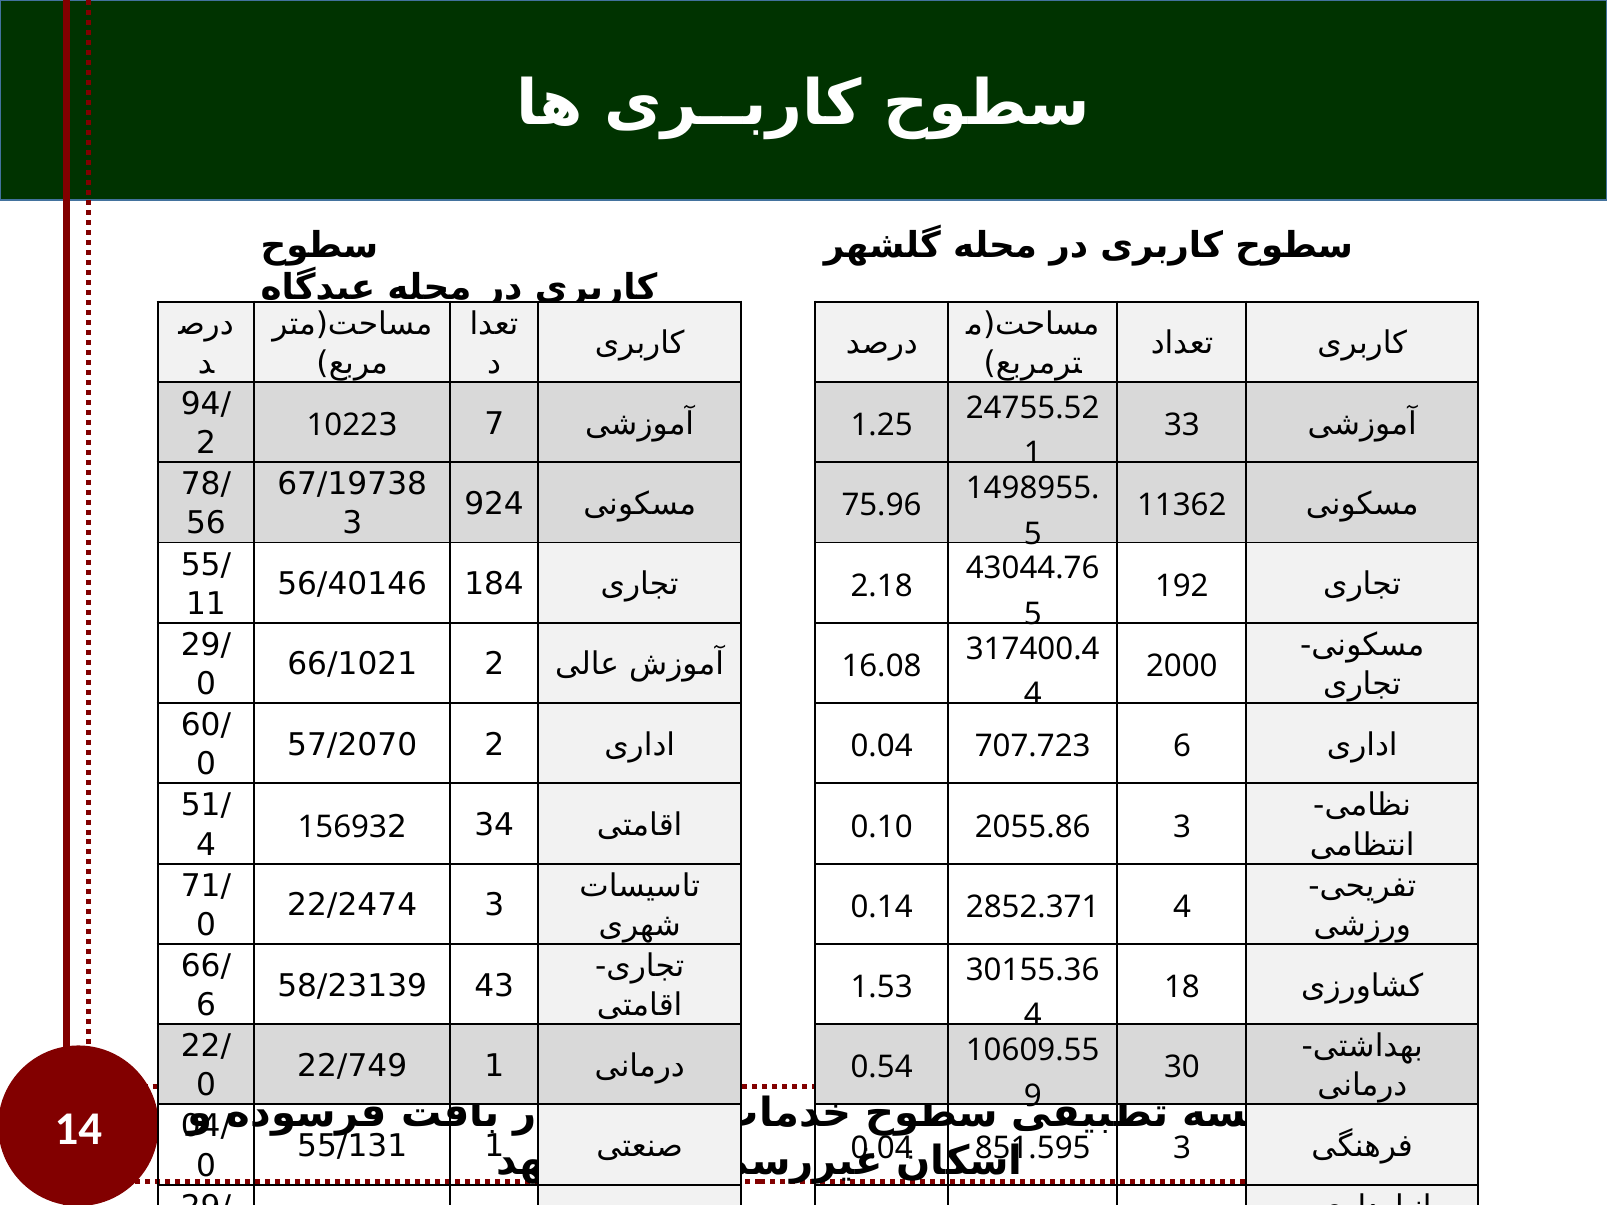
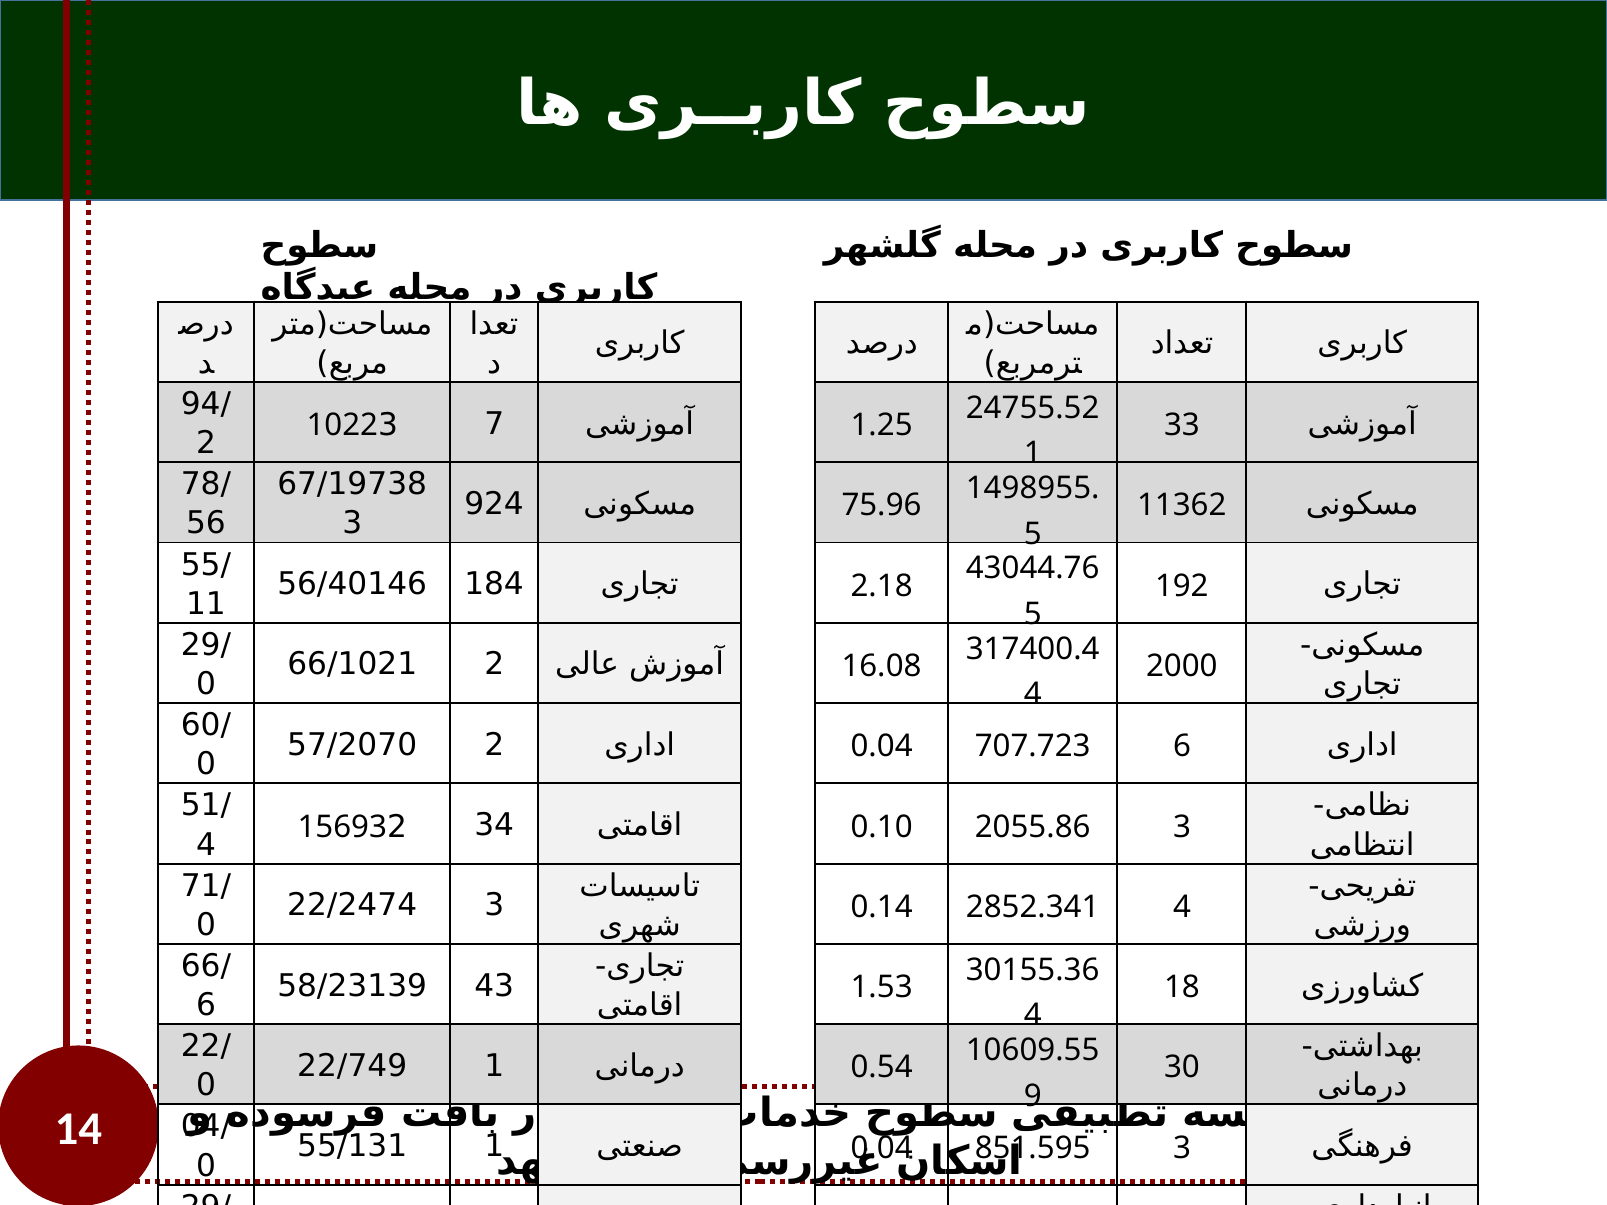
2852.371: 2852.371 -> 2852.341
